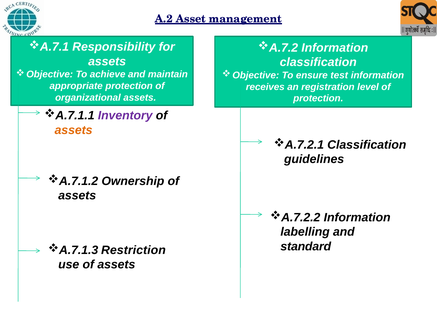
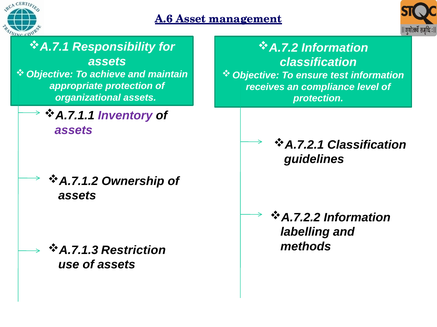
A.2: A.2 -> A.6
registration: registration -> compliance
assets at (74, 130) colour: orange -> purple
standard: standard -> methods
